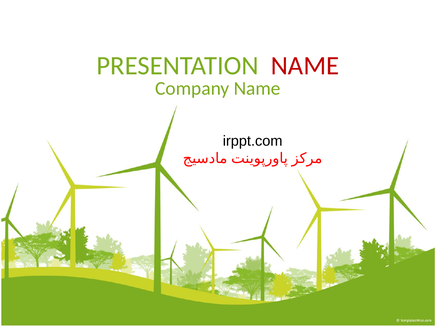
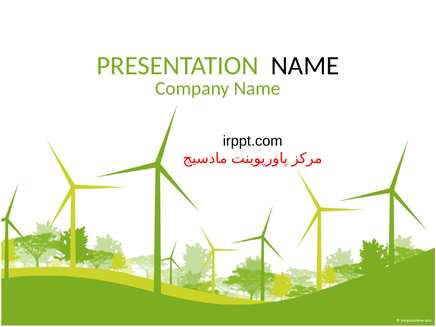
NAME at (305, 66) colour: red -> black
